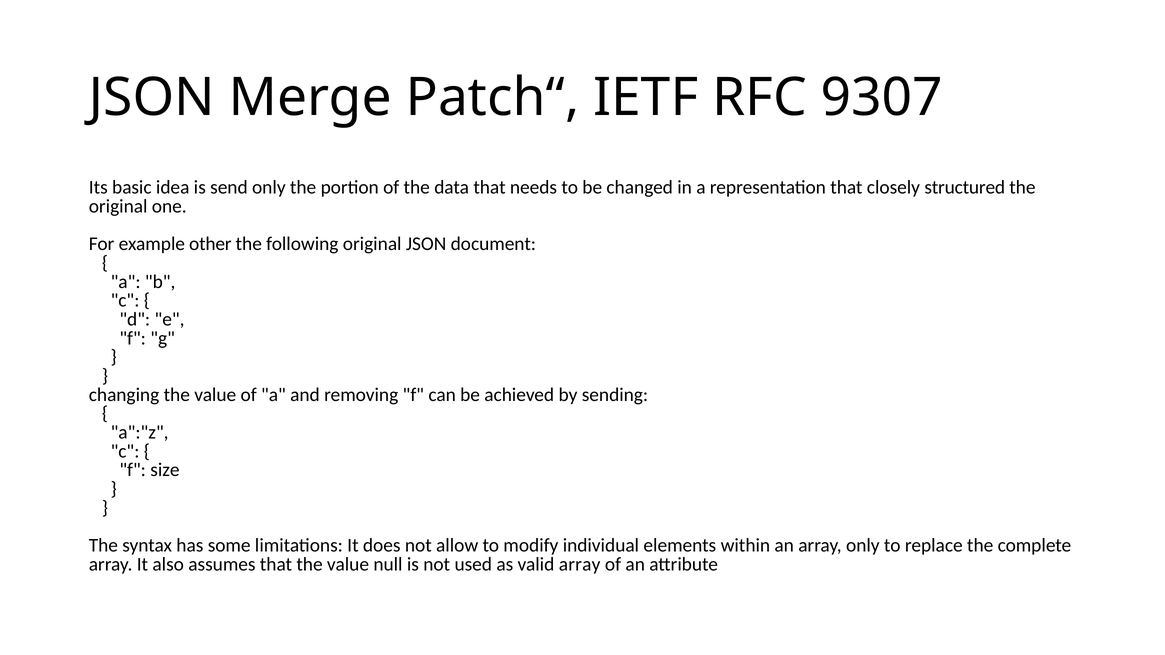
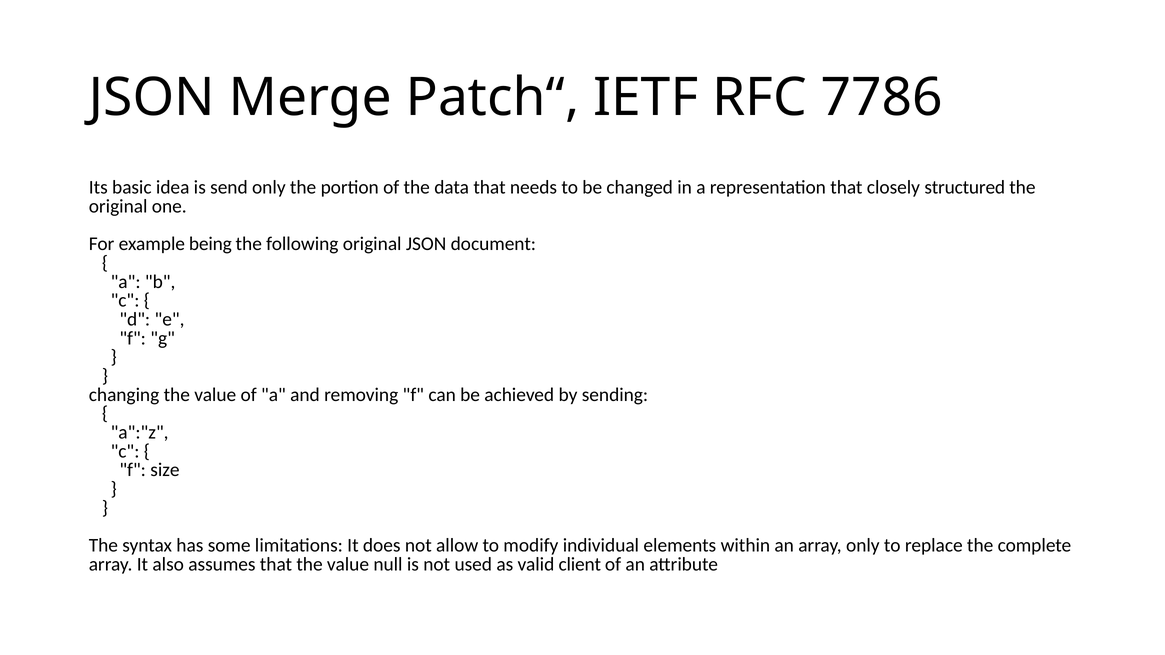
9307: 9307 -> 7786
other: other -> being
valid array: array -> client
